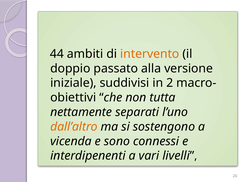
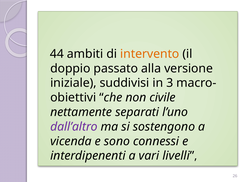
2: 2 -> 3
tutta: tutta -> civile
dall’altro colour: orange -> purple
